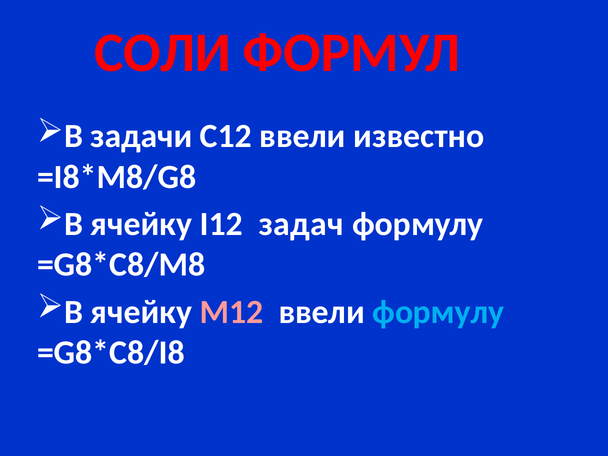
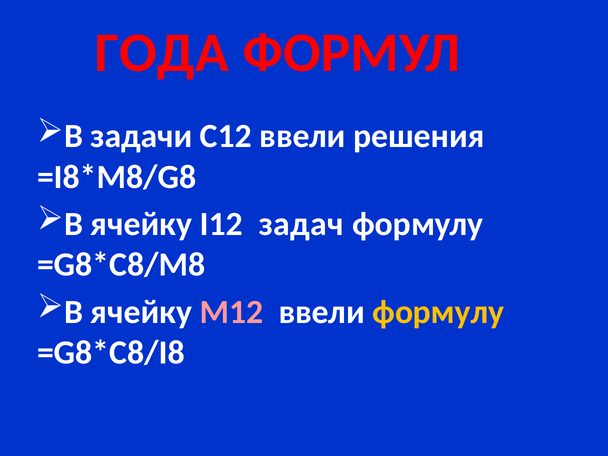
СОЛИ: СОЛИ -> ГОДА
известно: известно -> решения
формулу at (438, 312) colour: light blue -> yellow
